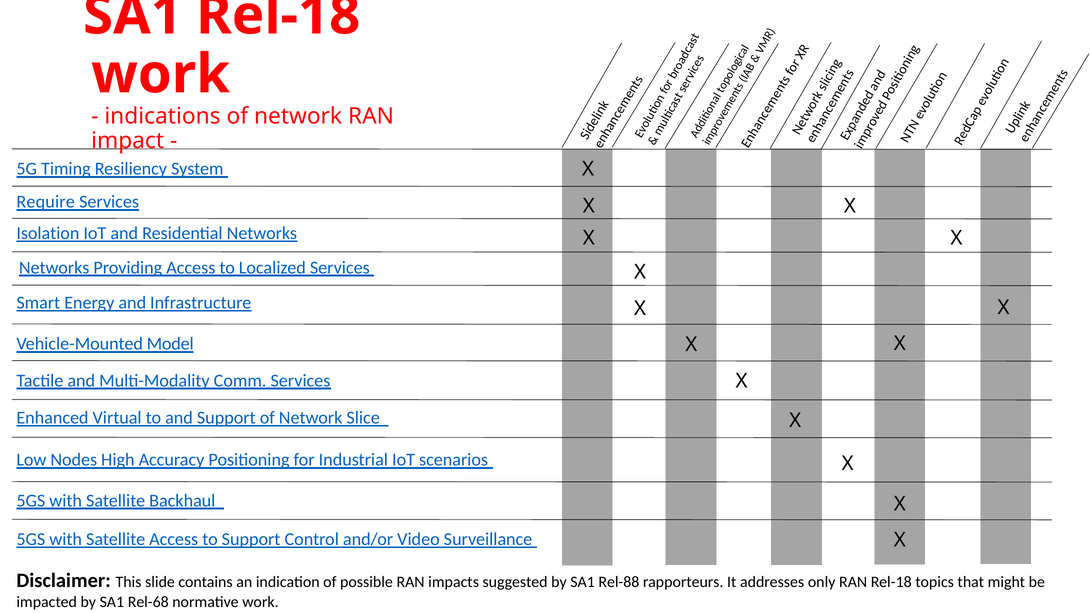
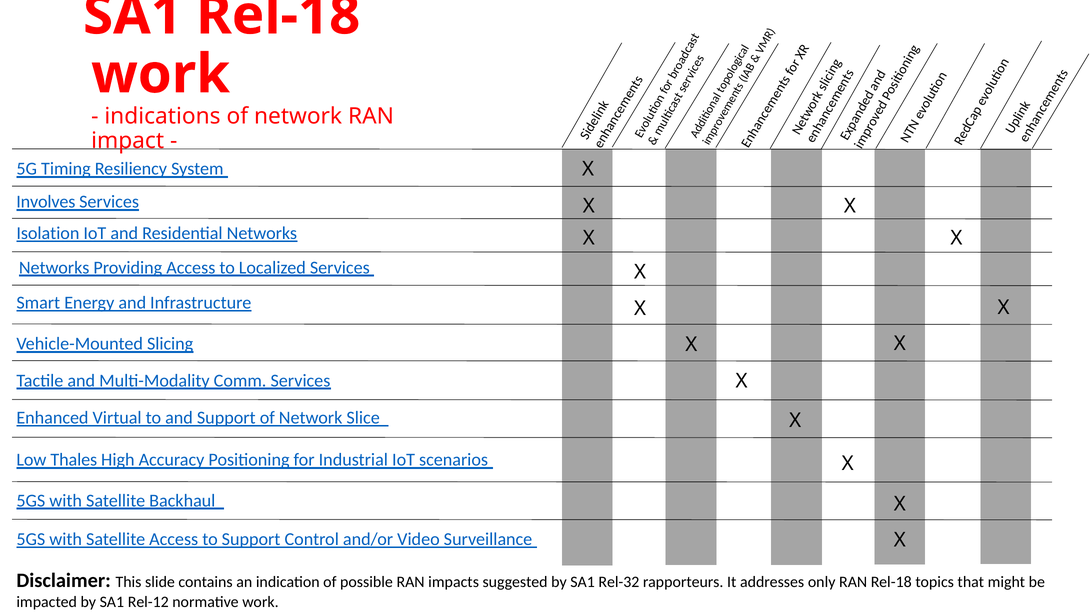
Require: Require -> Involves
Model: Model -> Slicing
Nodes: Nodes -> Thales
Rel-88: Rel-88 -> Rel-32
Rel-68: Rel-68 -> Rel-12
